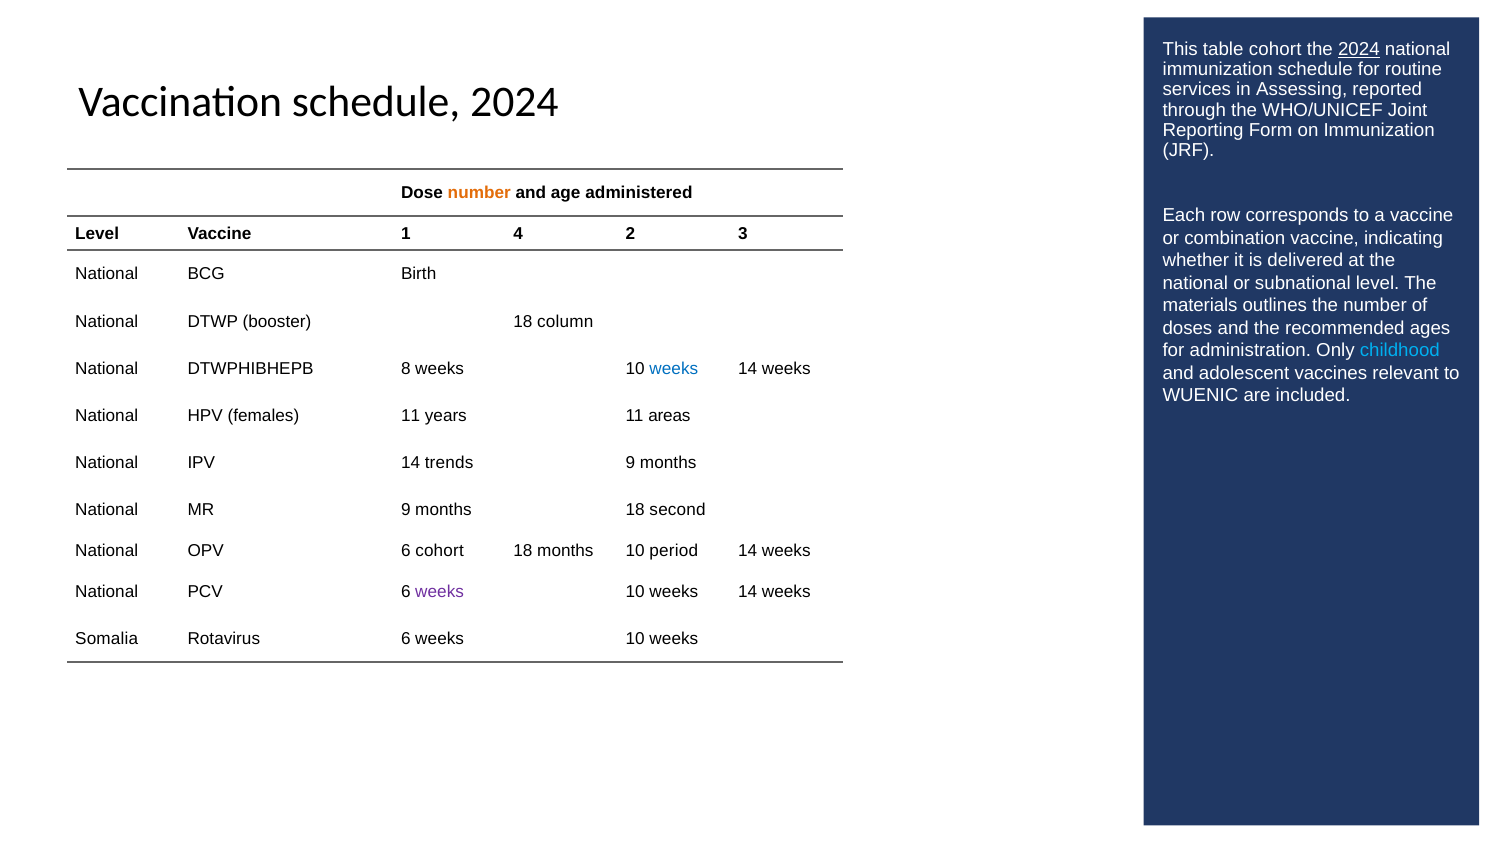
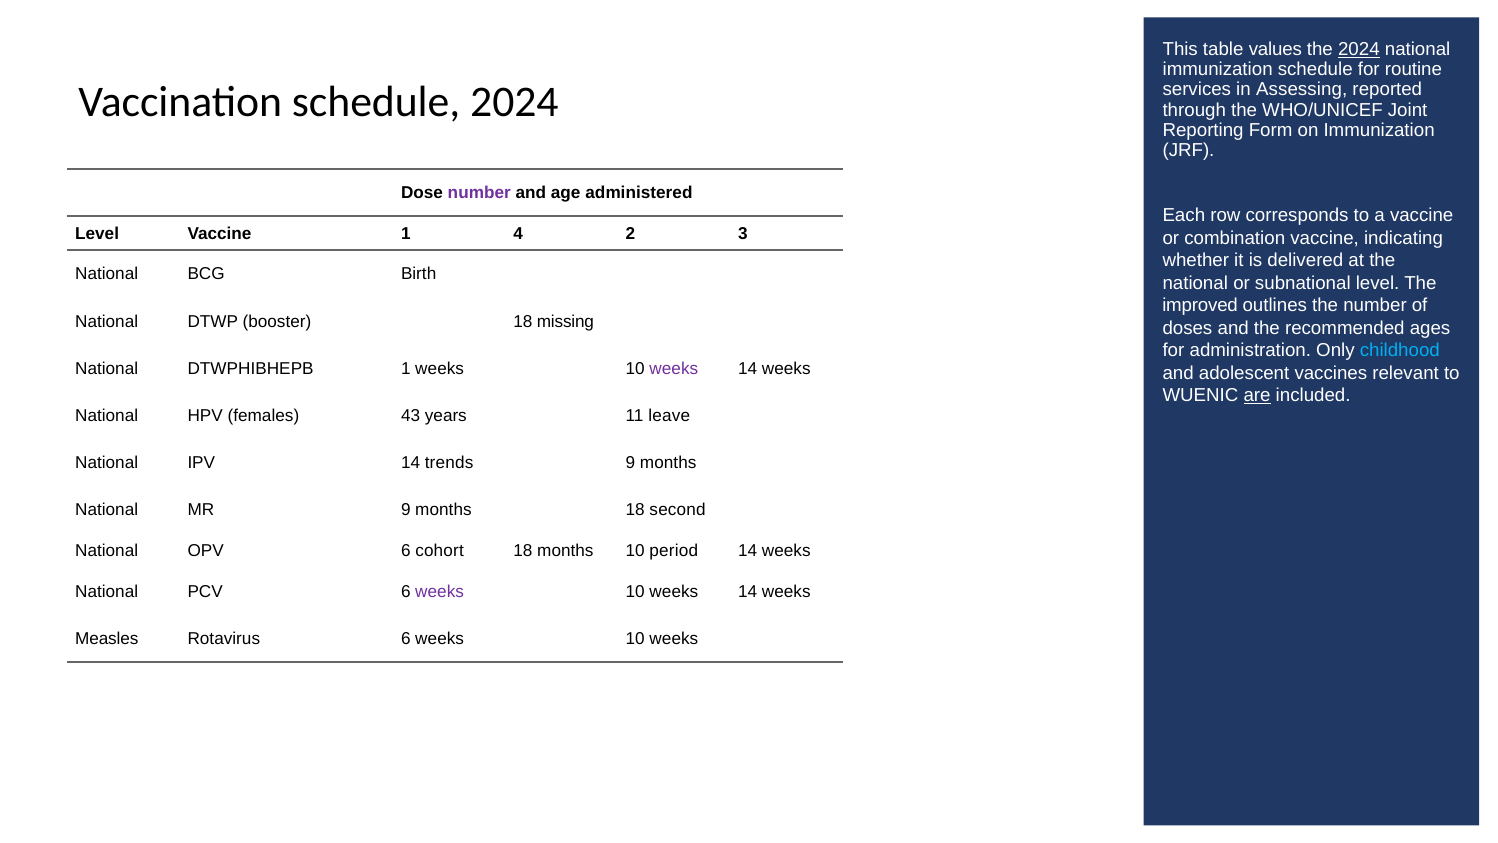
table cohort: cohort -> values
number at (479, 192) colour: orange -> purple
materials: materials -> improved
column: column -> missing
DTWPHIBHEPB 8: 8 -> 1
weeks at (674, 368) colour: blue -> purple
are underline: none -> present
females 11: 11 -> 43
areas: areas -> leave
Somalia: Somalia -> Measles
